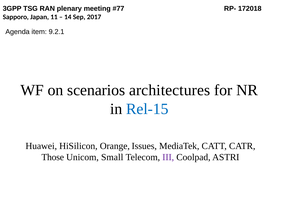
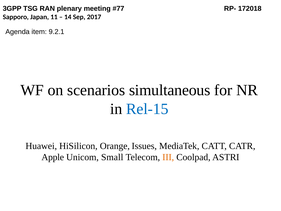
architectures: architectures -> simultaneous
Those: Those -> Apple
III colour: purple -> orange
